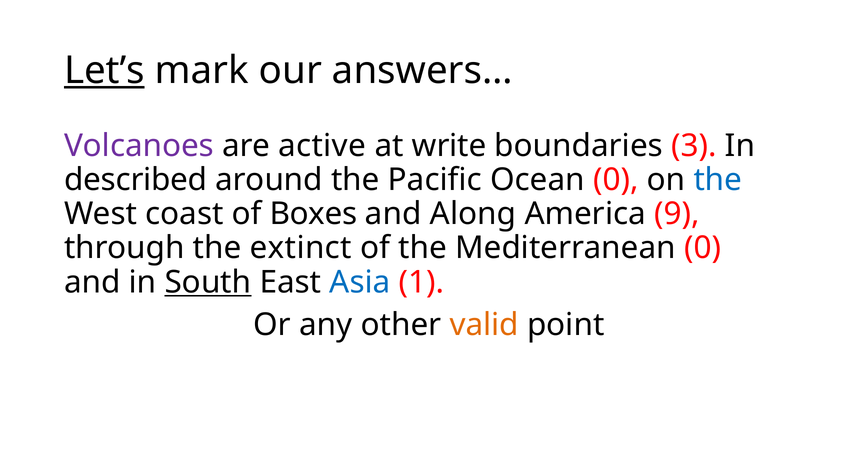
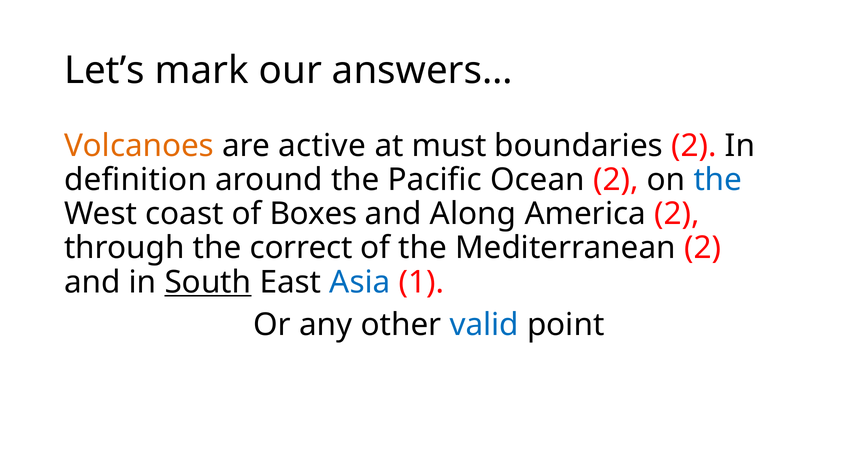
Let’s underline: present -> none
Volcanoes colour: purple -> orange
write: write -> must
boundaries 3: 3 -> 2
described: described -> definition
Ocean 0: 0 -> 2
America 9: 9 -> 2
extinct: extinct -> correct
Mediterranean 0: 0 -> 2
valid colour: orange -> blue
